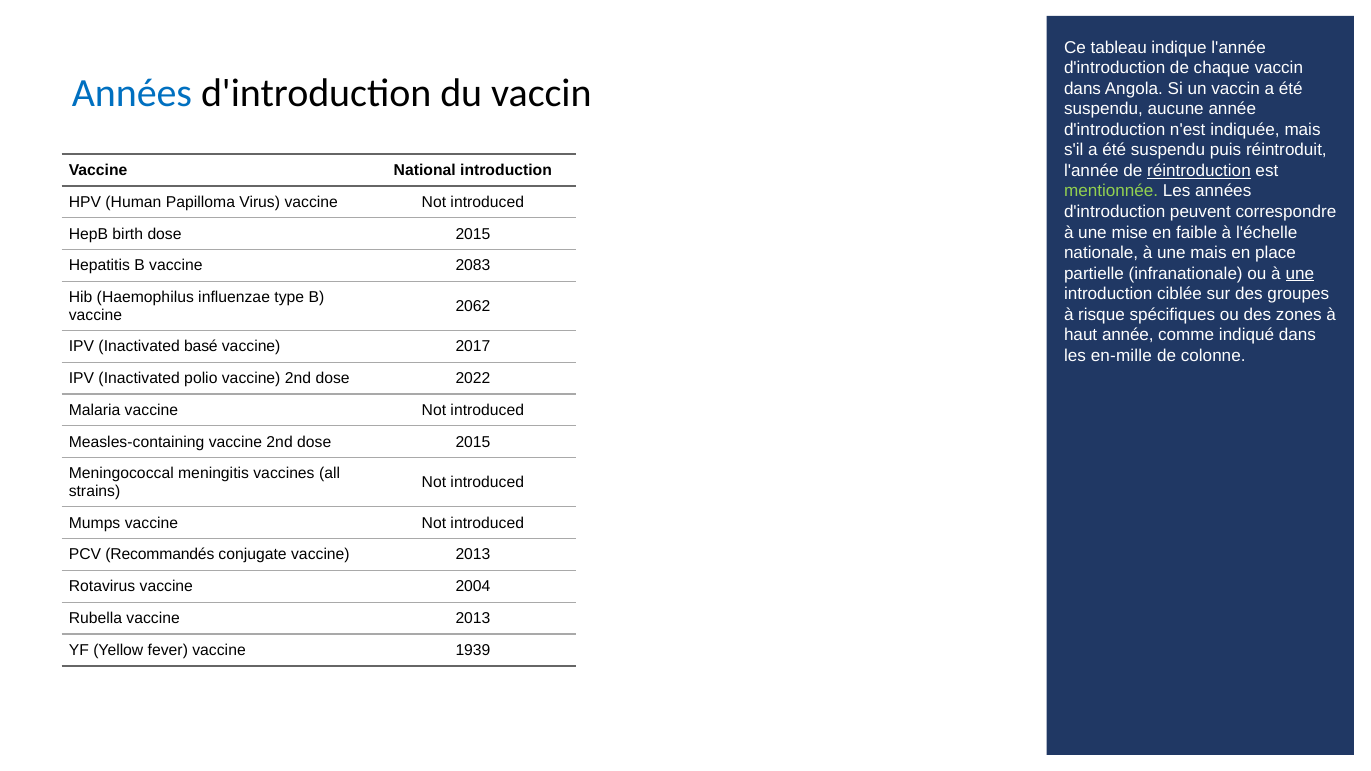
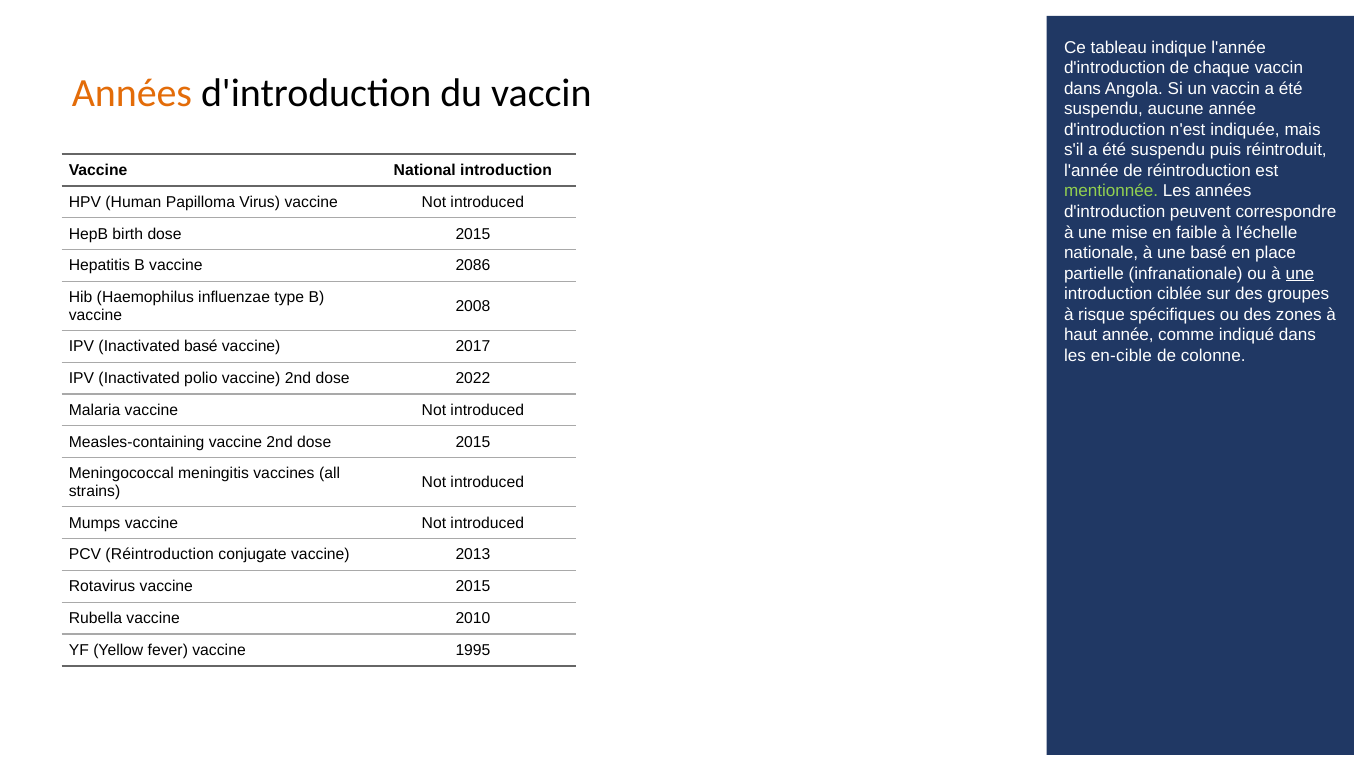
Années at (132, 94) colour: blue -> orange
réintroduction at (1199, 171) underline: present -> none
une mais: mais -> basé
2083: 2083 -> 2086
2062: 2062 -> 2008
en-mille: en-mille -> en-cible
PCV Recommandés: Recommandés -> Réintroduction
vaccine 2004: 2004 -> 2015
Rubella vaccine 2013: 2013 -> 2010
1939: 1939 -> 1995
